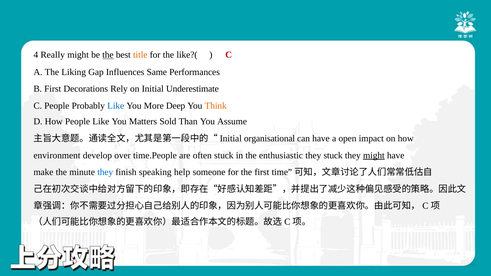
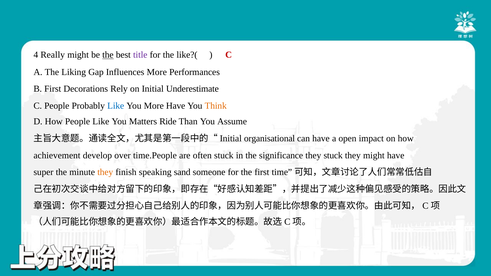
title colour: orange -> purple
Influences Same: Same -> More
More Deep: Deep -> Have
Sold: Sold -> Ride
environment: environment -> achievement
enthusiastic: enthusiastic -> significance
might at (374, 155) underline: present -> none
make: make -> super
they at (105, 172) colour: blue -> orange
help: help -> sand
